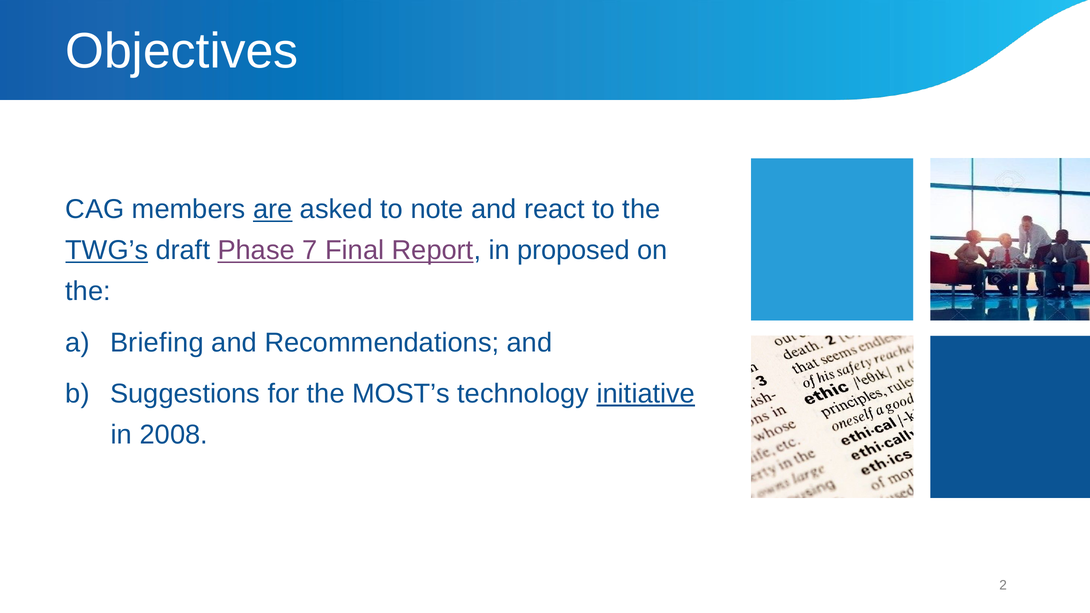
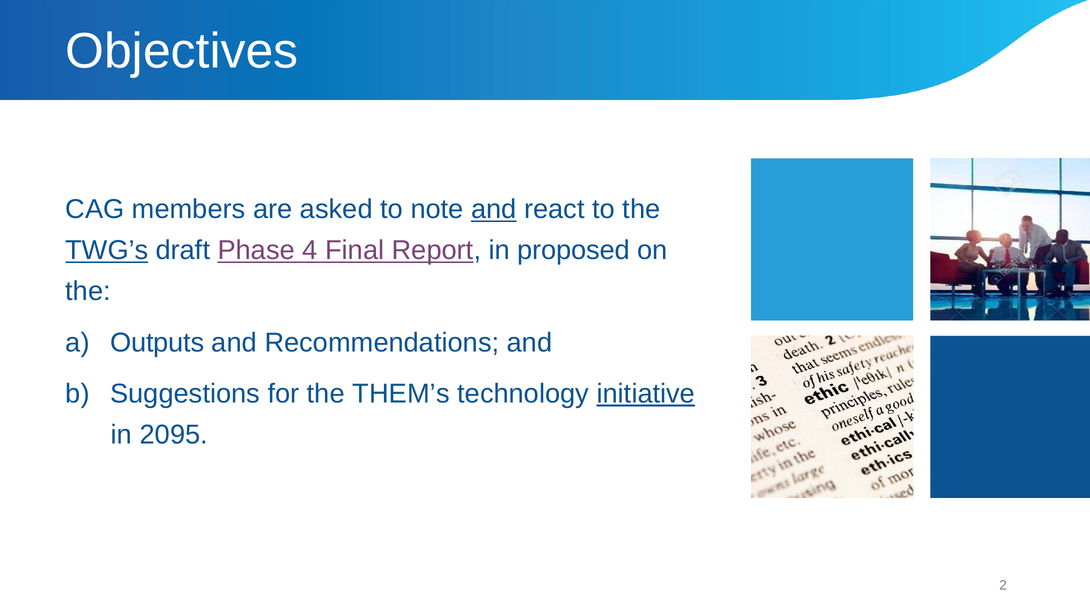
are underline: present -> none
and at (494, 209) underline: none -> present
7: 7 -> 4
Briefing: Briefing -> Outputs
MOST’s: MOST’s -> THEM’s
2008: 2008 -> 2095
